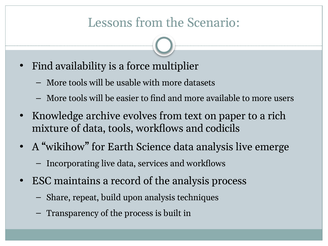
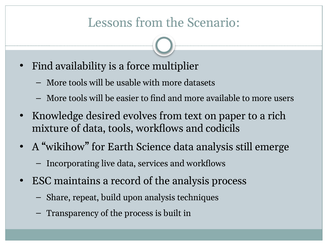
archive: archive -> desired
analysis live: live -> still
